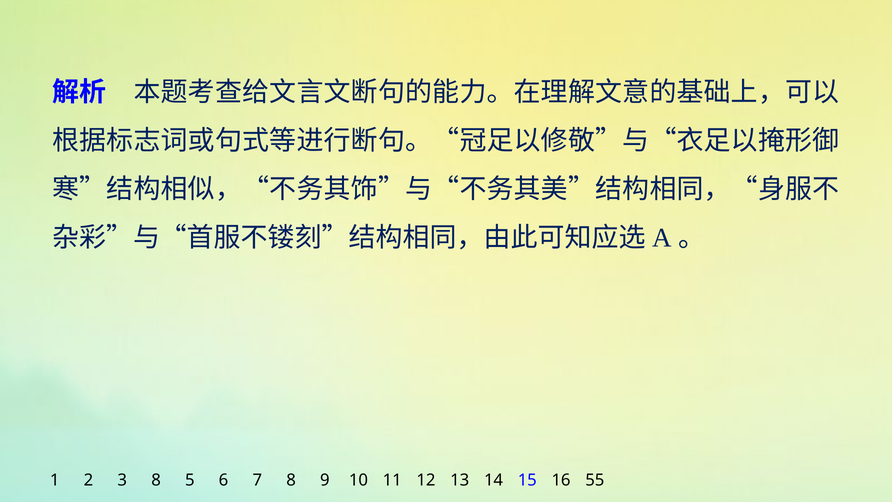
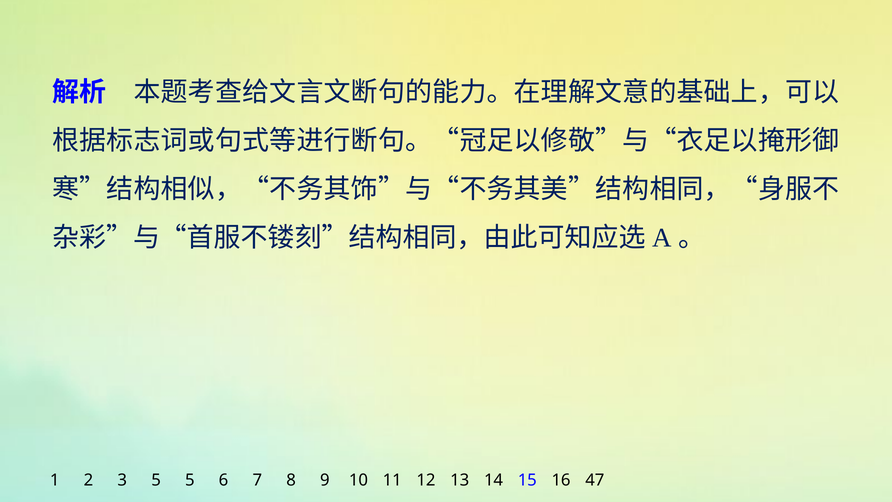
3 8: 8 -> 5
55: 55 -> 47
